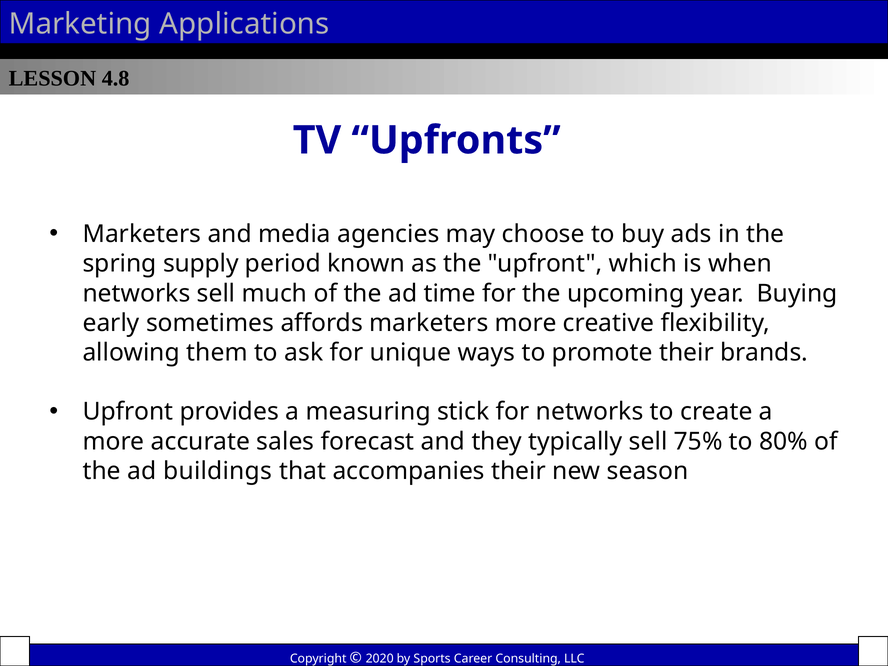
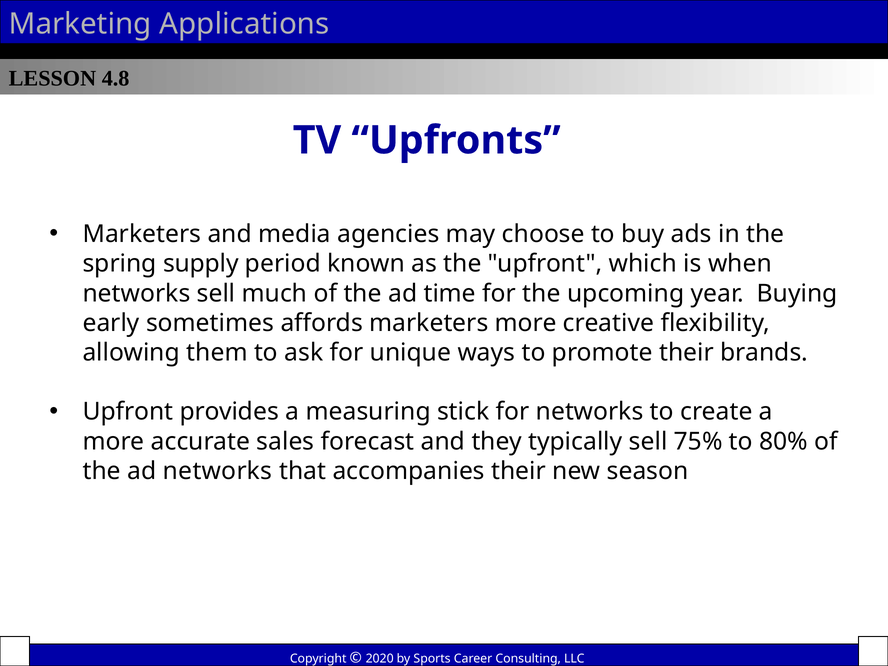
ad buildings: buildings -> networks
